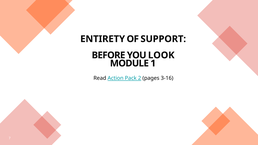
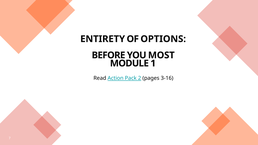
SUPPORT: SUPPORT -> OPTIONS
LOOK: LOOK -> MOST
